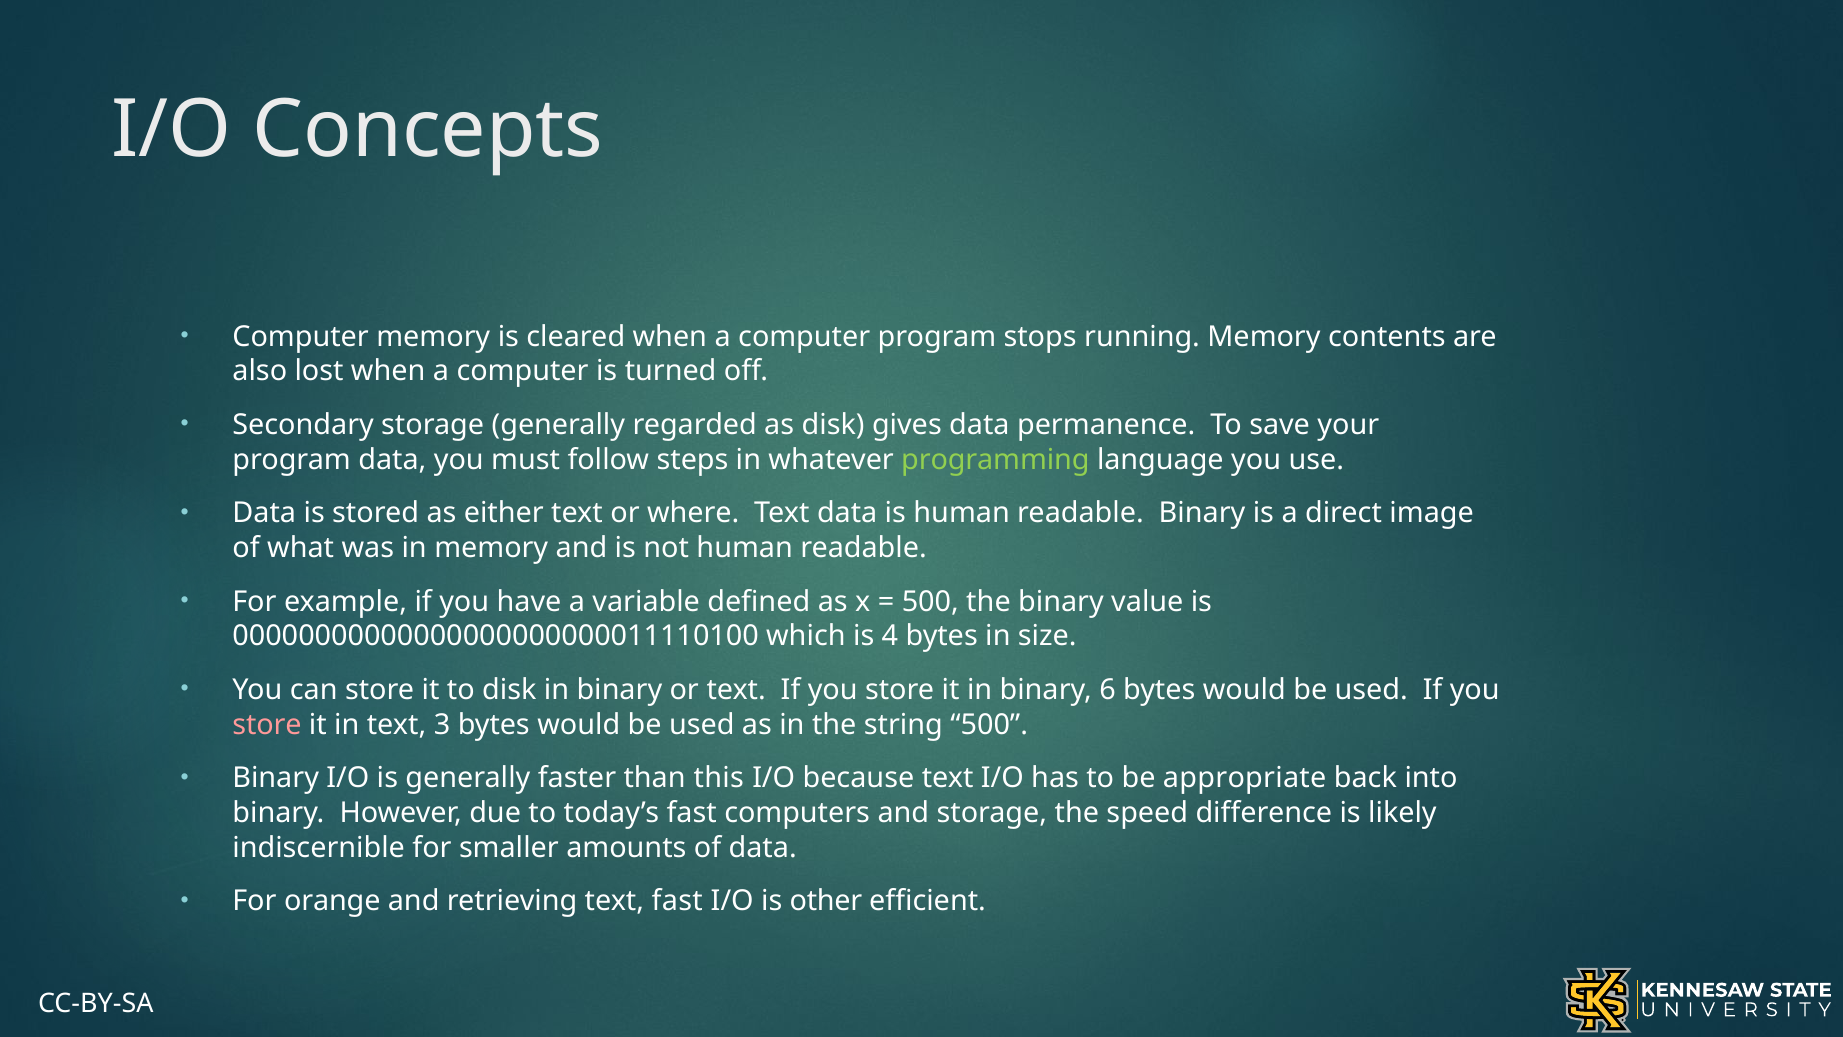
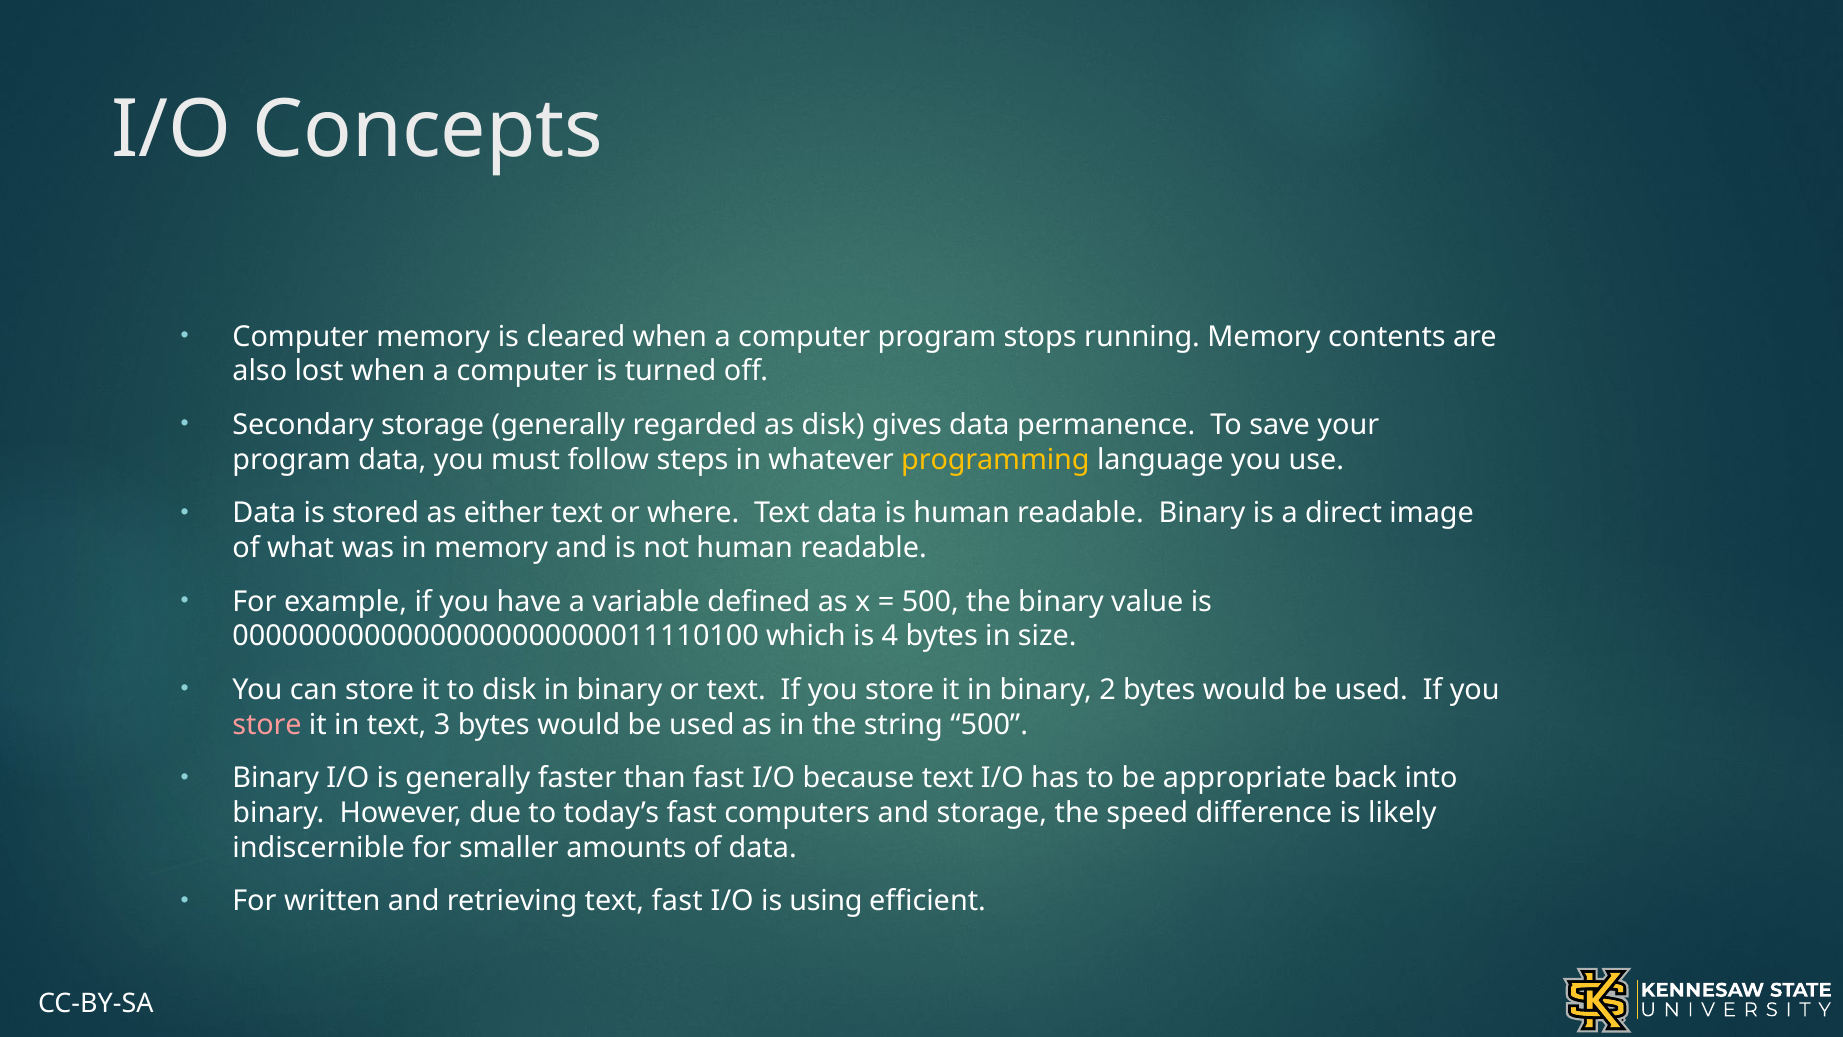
programming colour: light green -> yellow
6: 6 -> 2
than this: this -> fast
orange: orange -> written
other: other -> using
